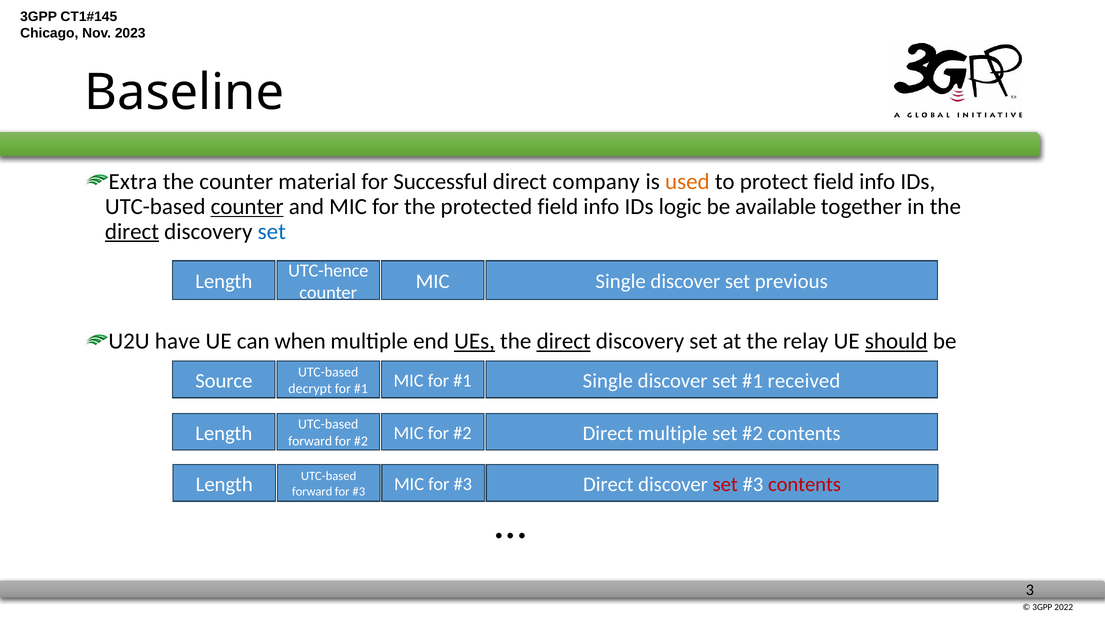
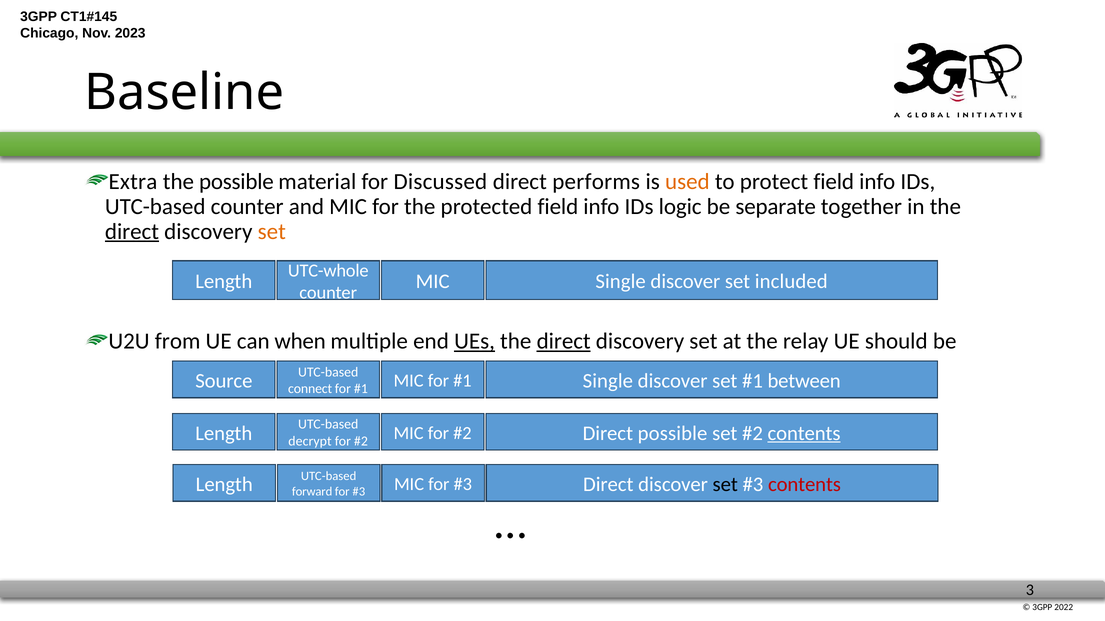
the counter: counter -> possible
Successful: Successful -> Discussed
company: company -> performs
counter at (247, 207) underline: present -> none
available: available -> separate
set at (272, 232) colour: blue -> orange
UTC-hence: UTC-hence -> UTC-whole
previous: previous -> included
have: have -> from
should underline: present -> none
decrypt: decrypt -> connect
received: received -> between
forward at (310, 441): forward -> decrypt
Direct multiple: multiple -> possible
contents at (804, 434) underline: none -> present
set at (725, 485) colour: red -> black
